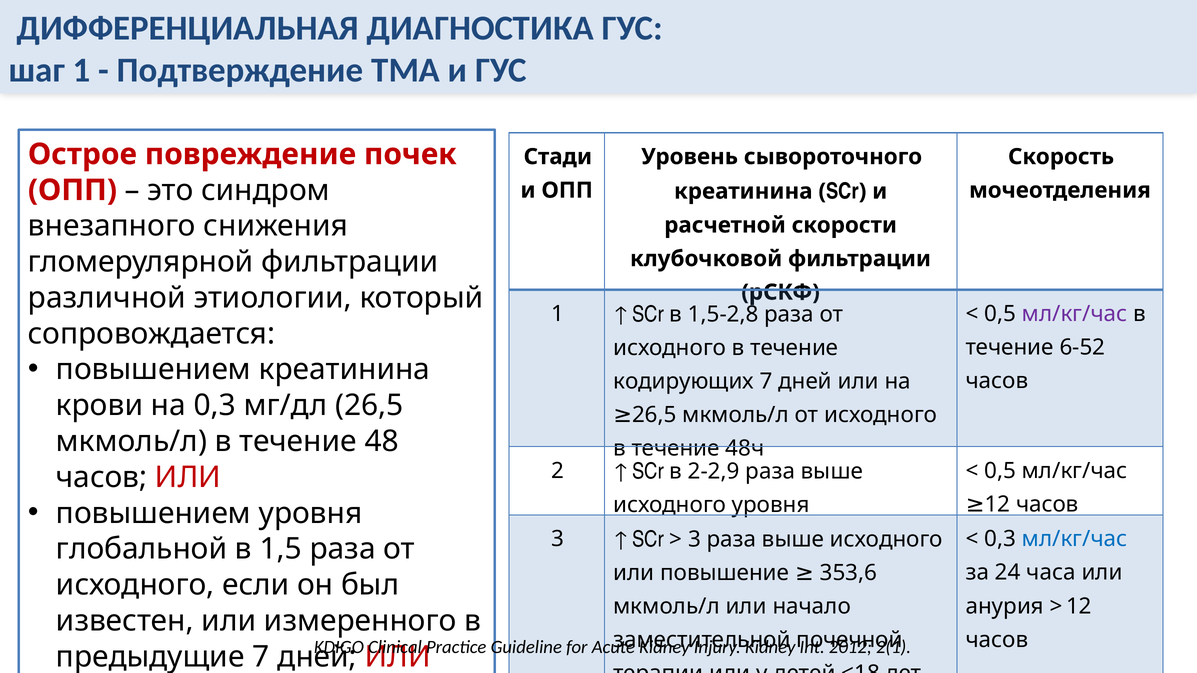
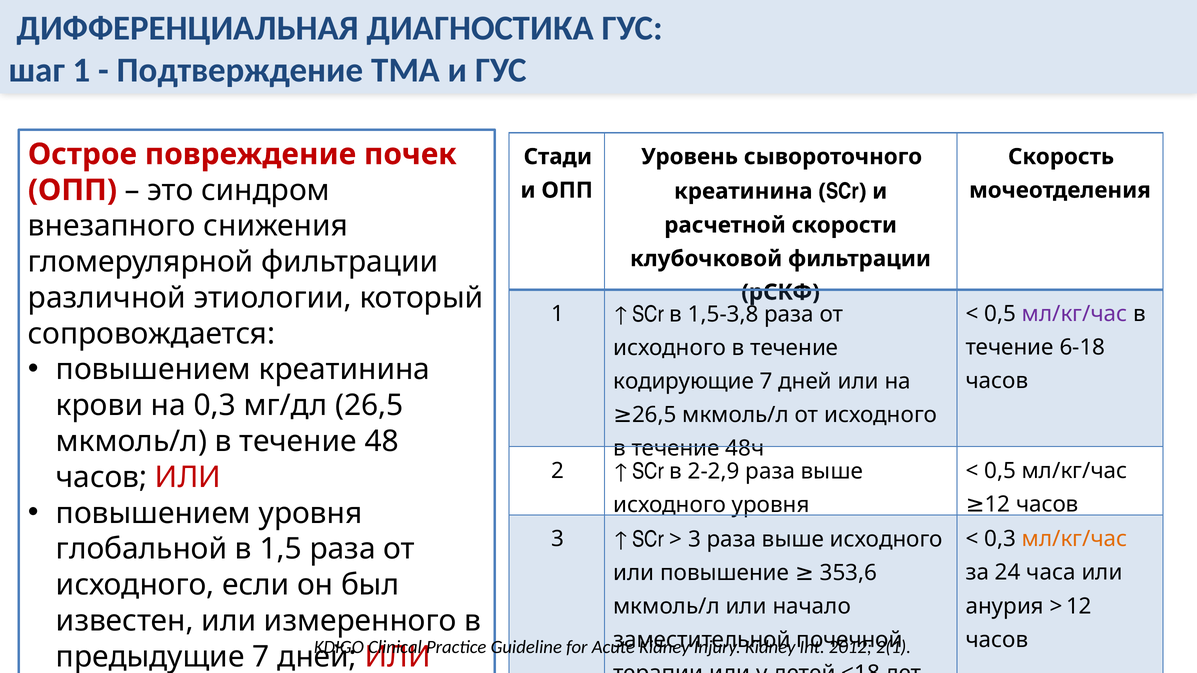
1,5-2,8: 1,5-2,8 -> 1,5-3,8
6-52: 6-52 -> 6-18
кодирующих: кодирующих -> кодирующие
мл/кг/час at (1075, 539) colour: blue -> orange
